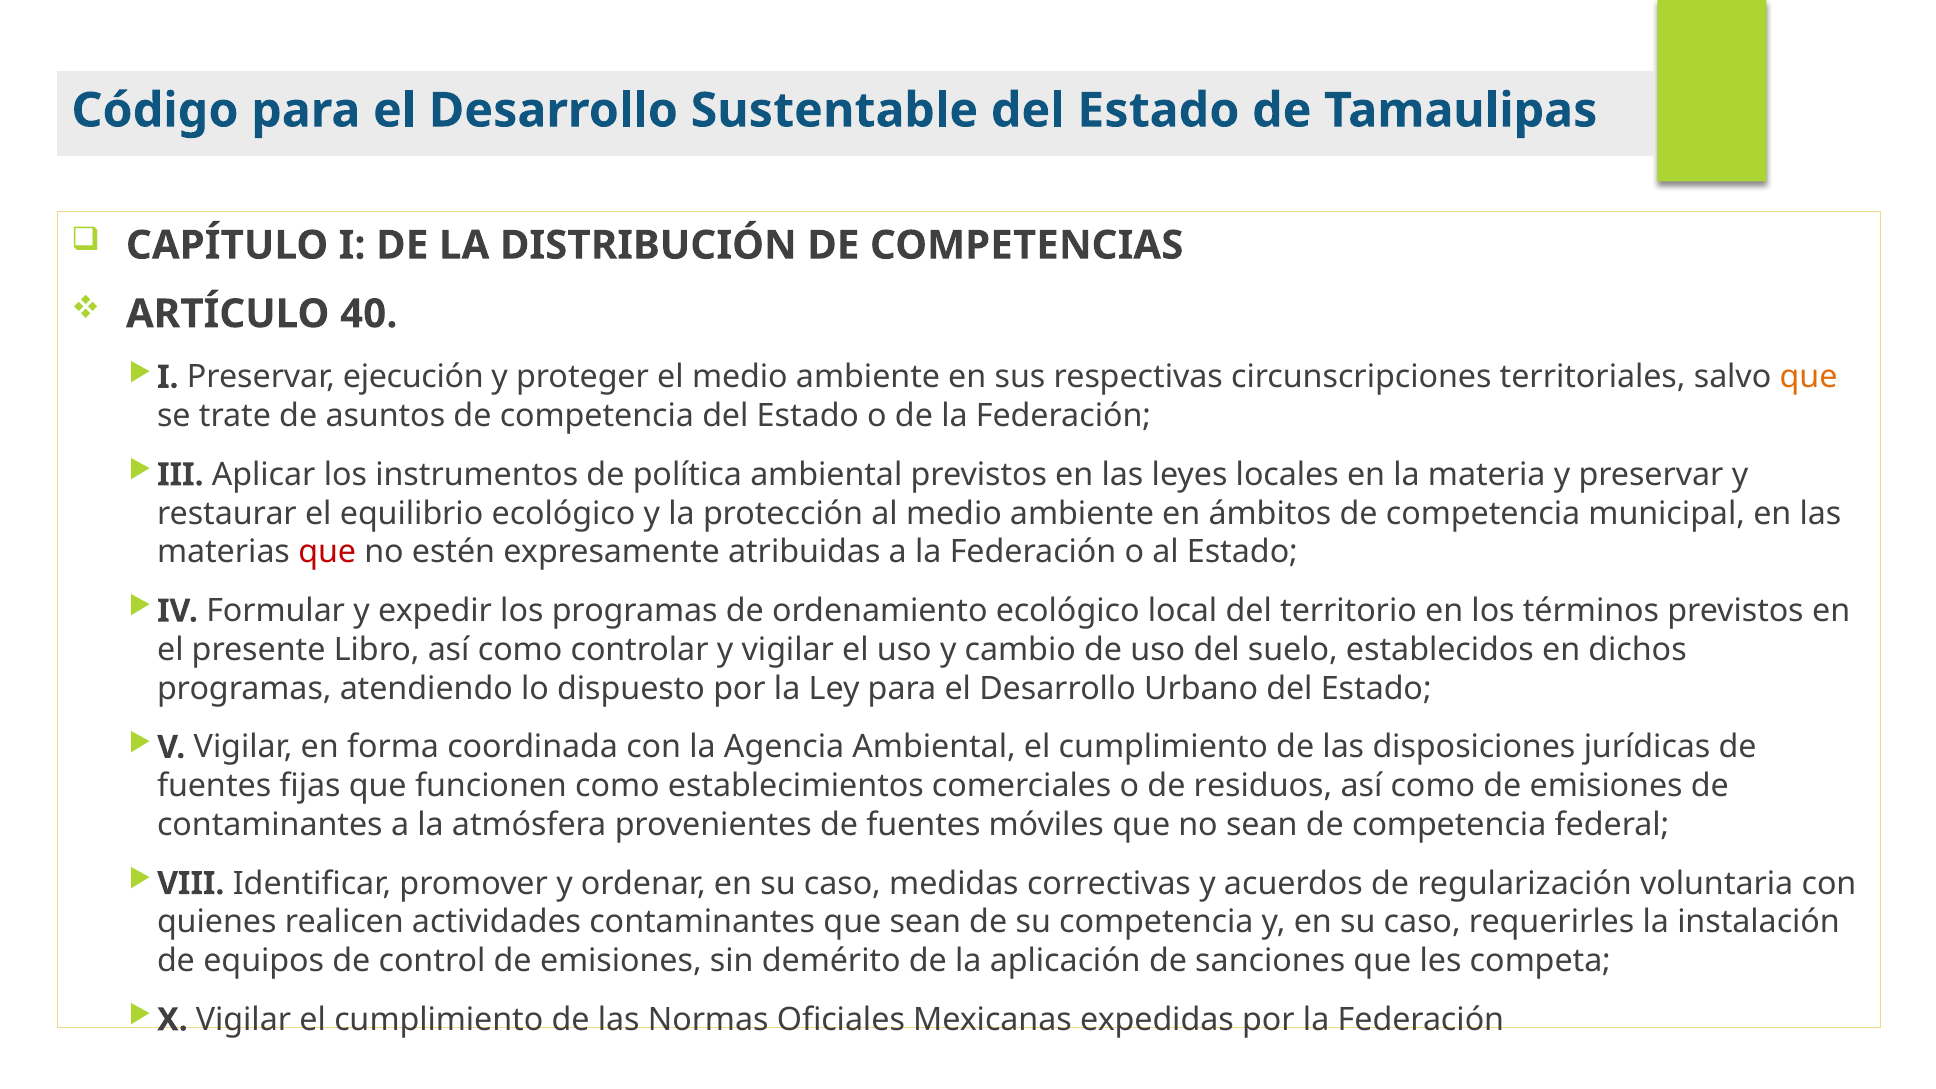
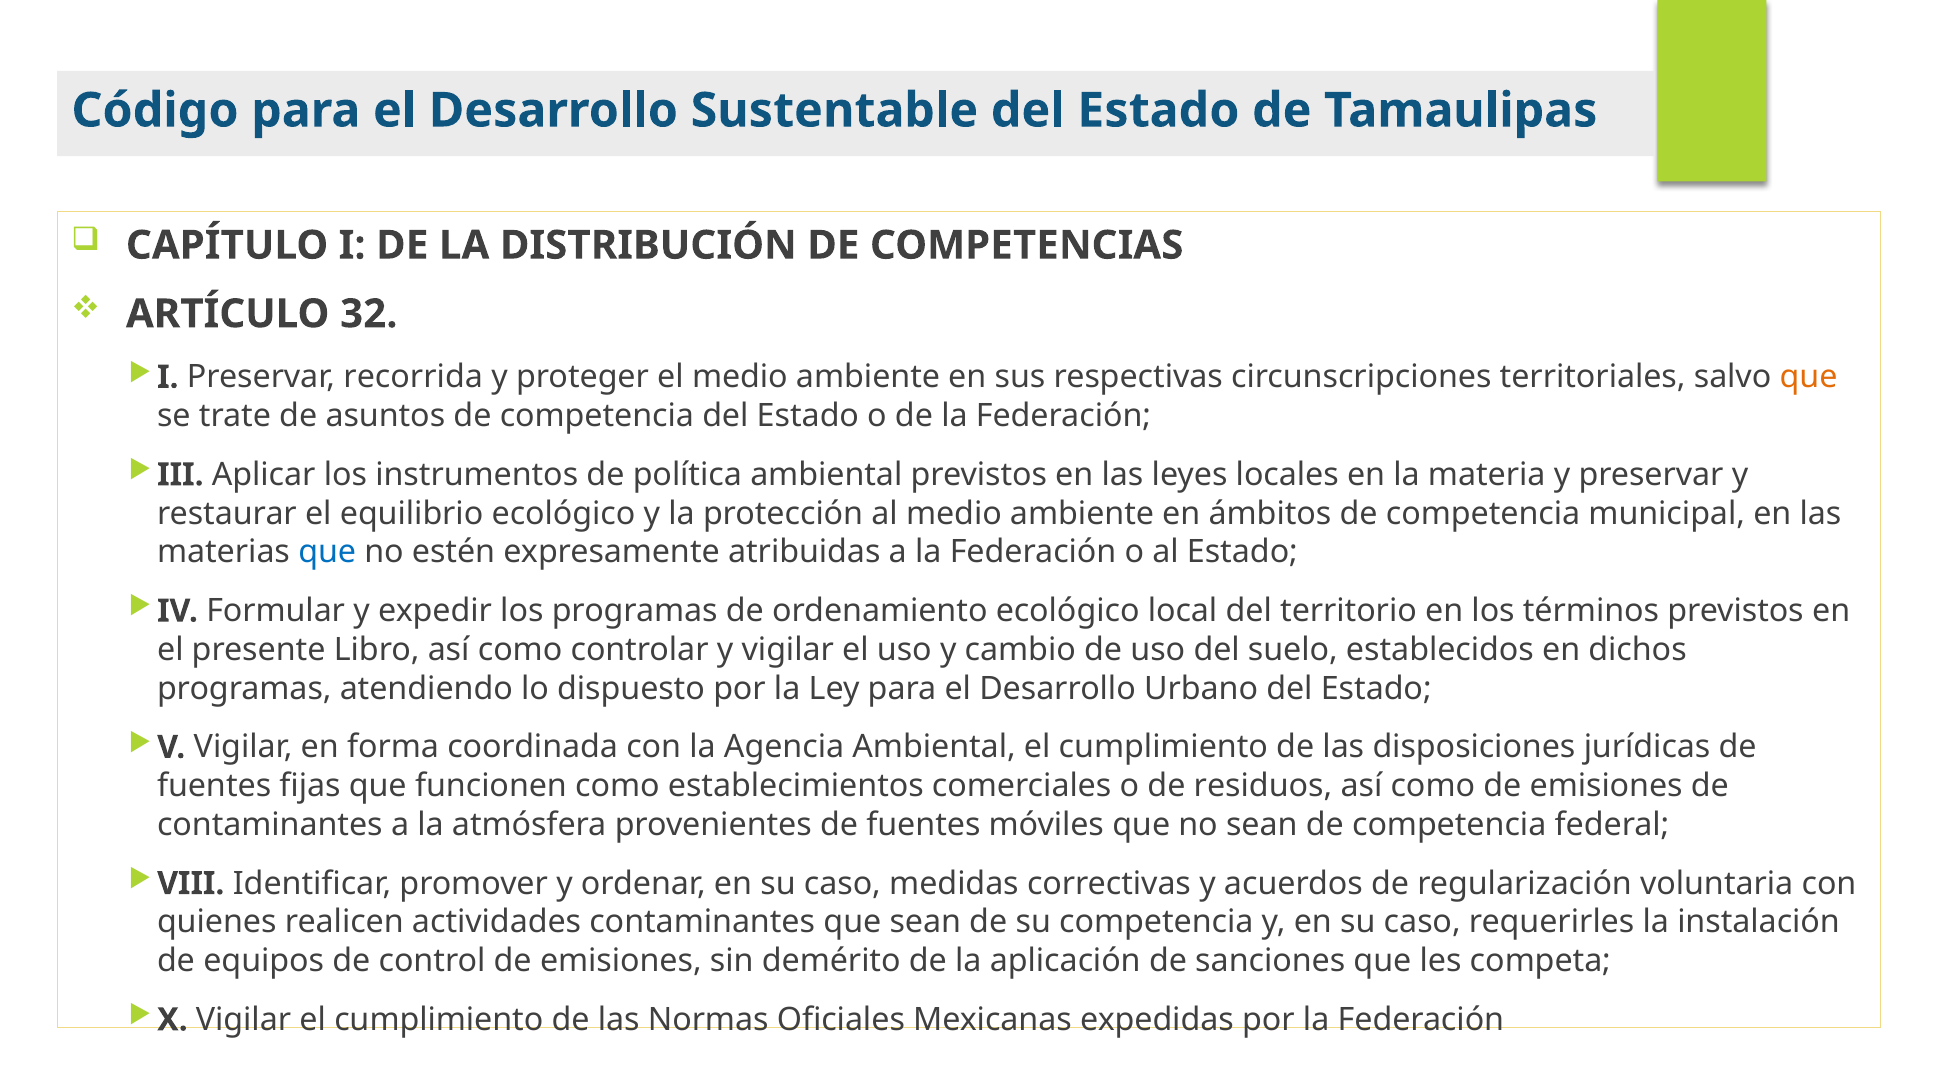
40: 40 -> 32
ejecución: ejecución -> recorrida
que at (327, 552) colour: red -> blue
